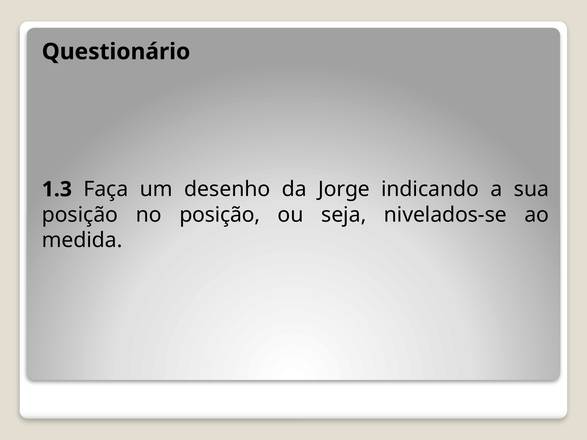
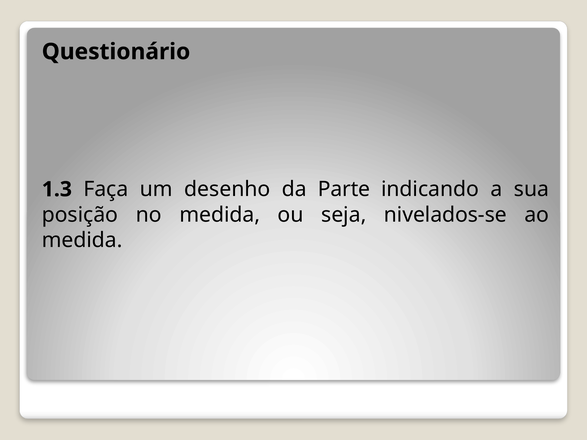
Jorge: Jorge -> Parte
no posição: posição -> medida
